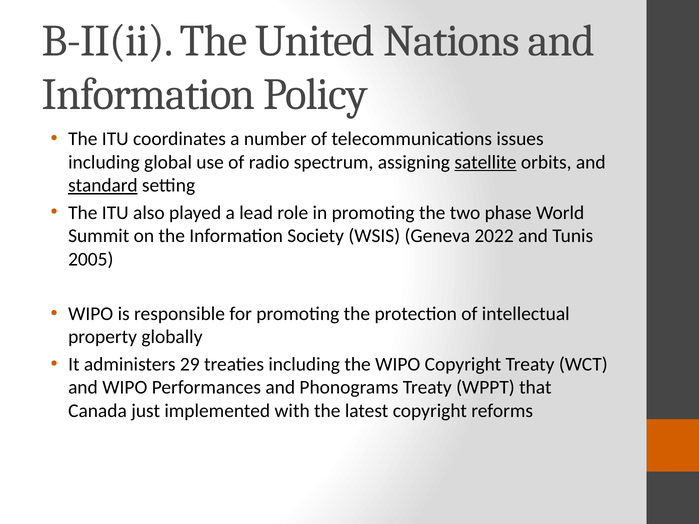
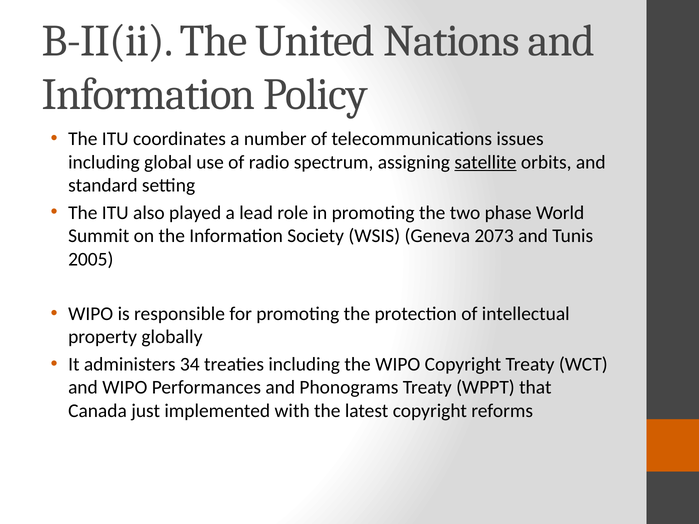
standard underline: present -> none
2022: 2022 -> 2073
29: 29 -> 34
